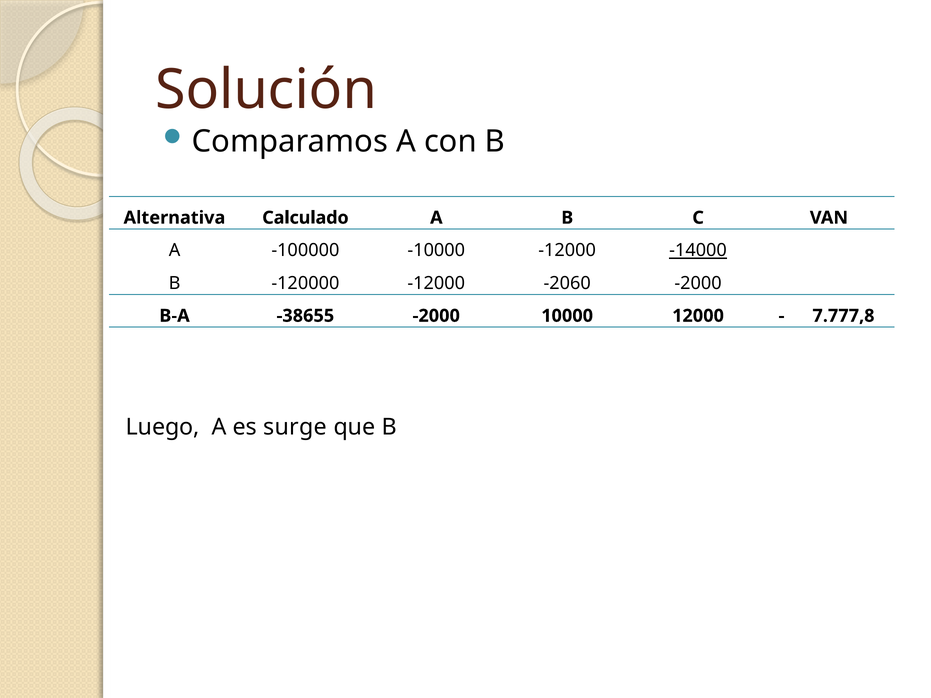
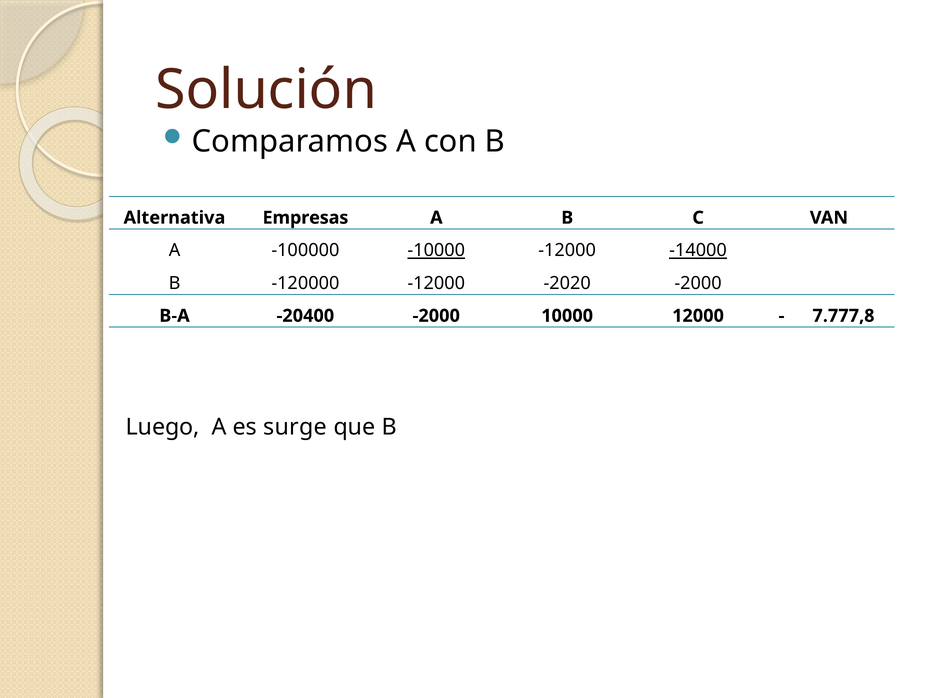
Calculado: Calculado -> Empresas
-10000 underline: none -> present
-2060: -2060 -> -2020
-38655: -38655 -> -20400
